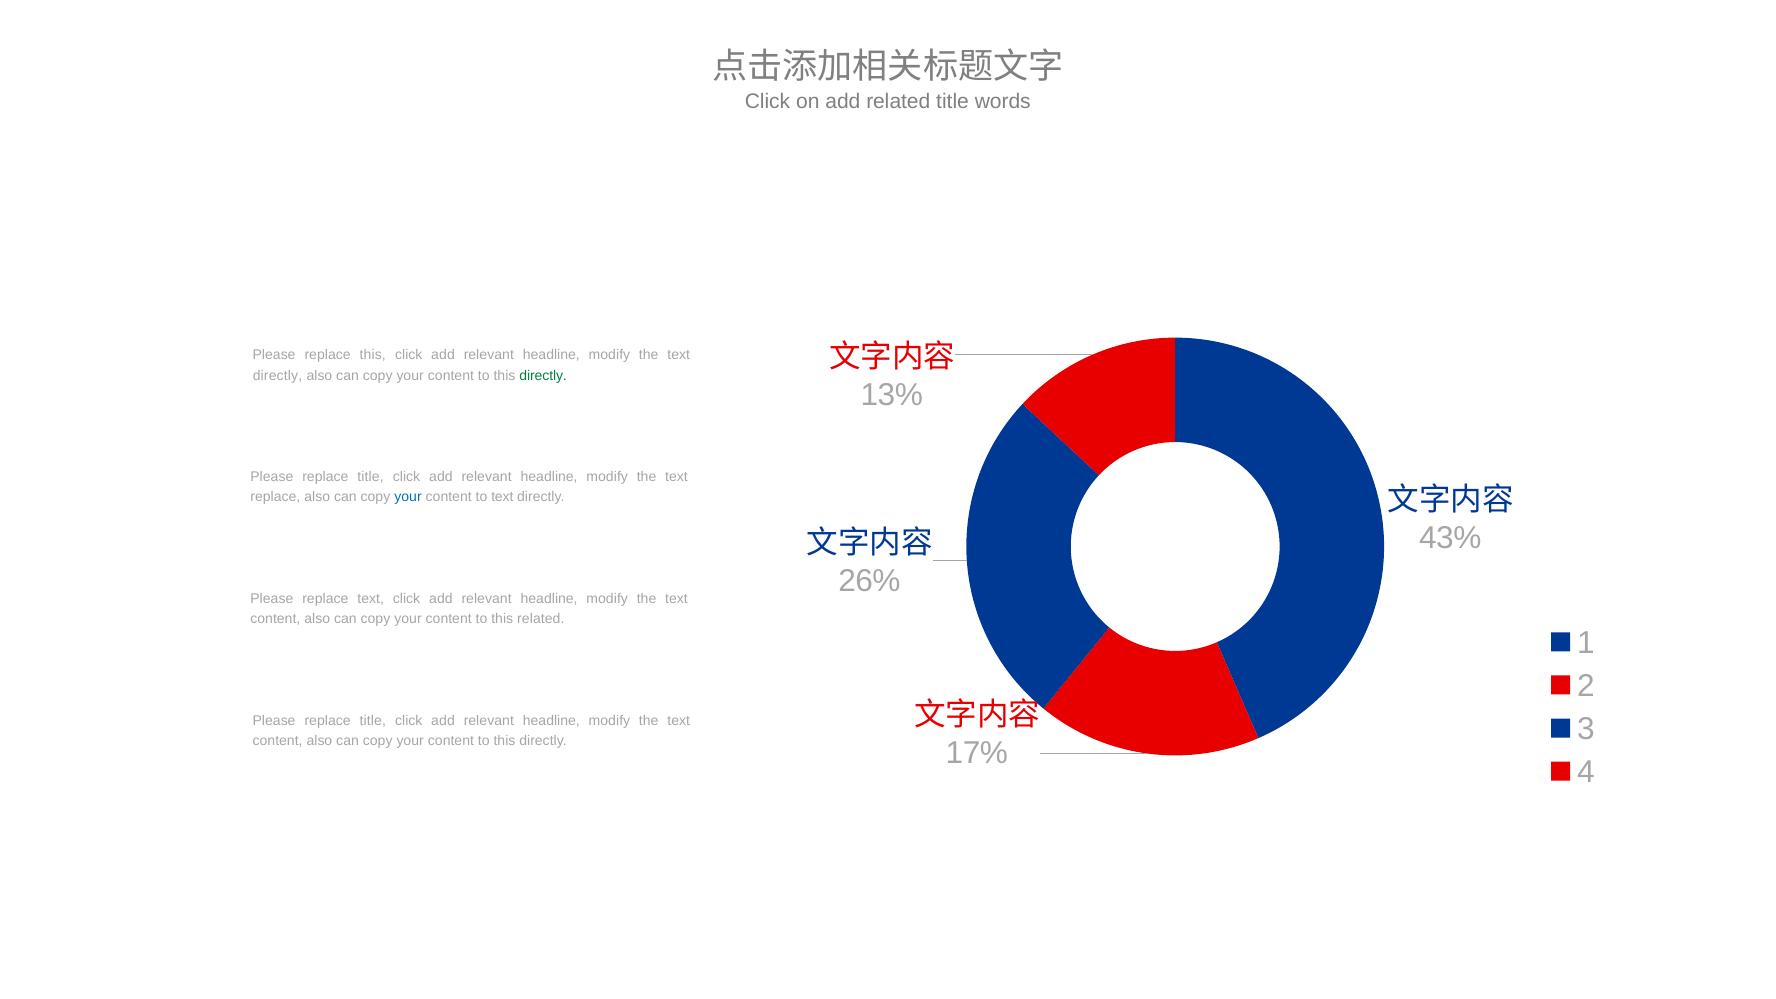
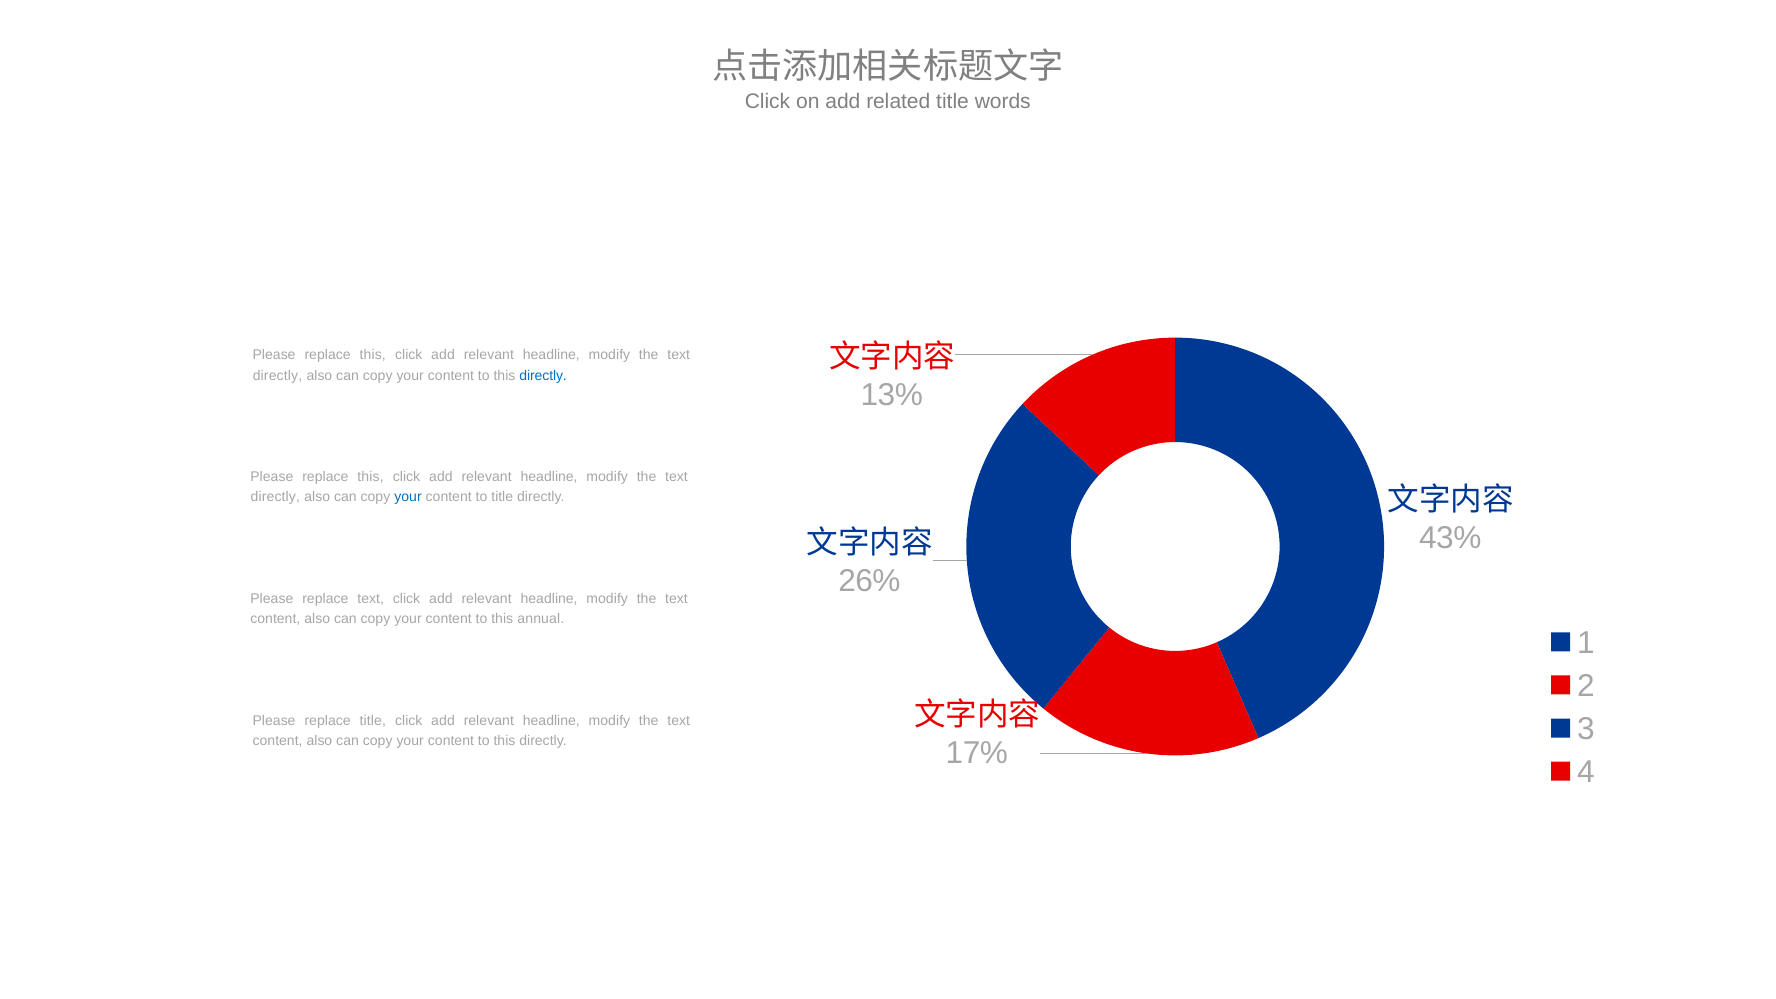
directly at (543, 375) colour: green -> blue
title at (371, 477): title -> this
replace at (275, 497): replace -> directly
to text: text -> title
this related: related -> annual
